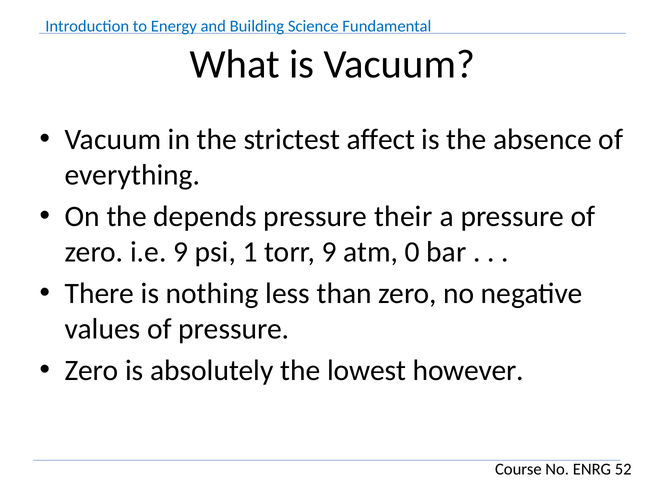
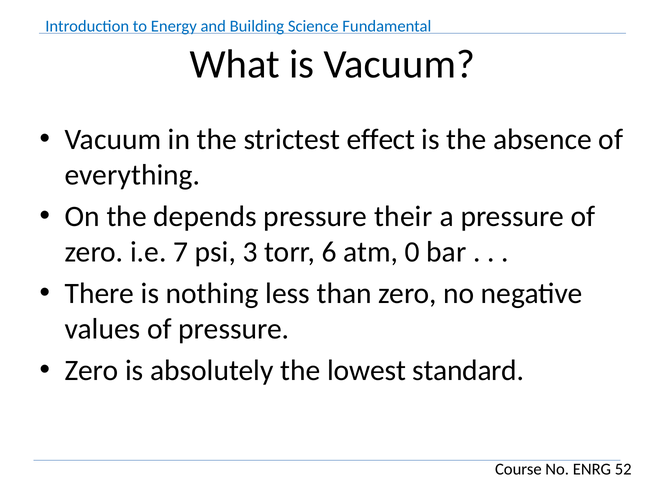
affect: affect -> effect
i.e 9: 9 -> 7
1: 1 -> 3
torr 9: 9 -> 6
however: however -> standard
